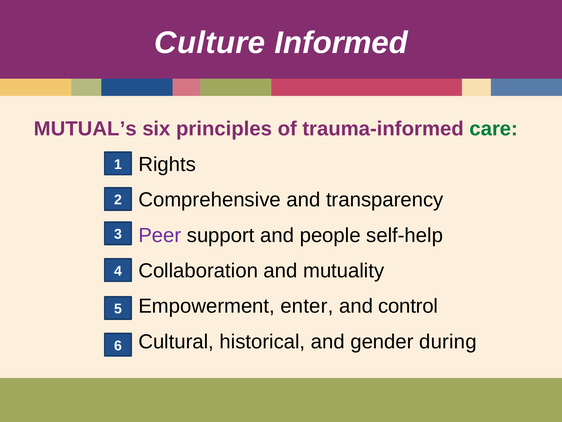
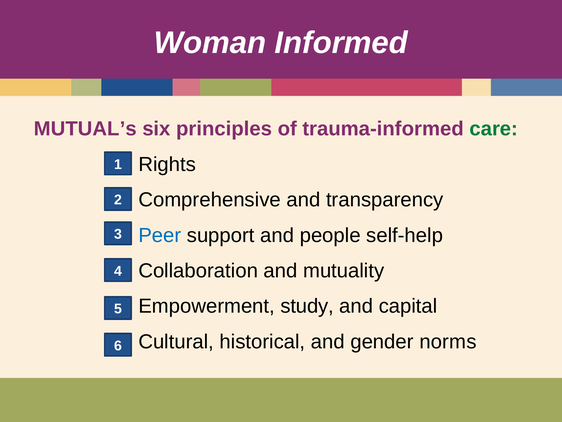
Culture: Culture -> Woman
Peer colour: purple -> blue
enter: enter -> study
control: control -> capital
during: during -> norms
